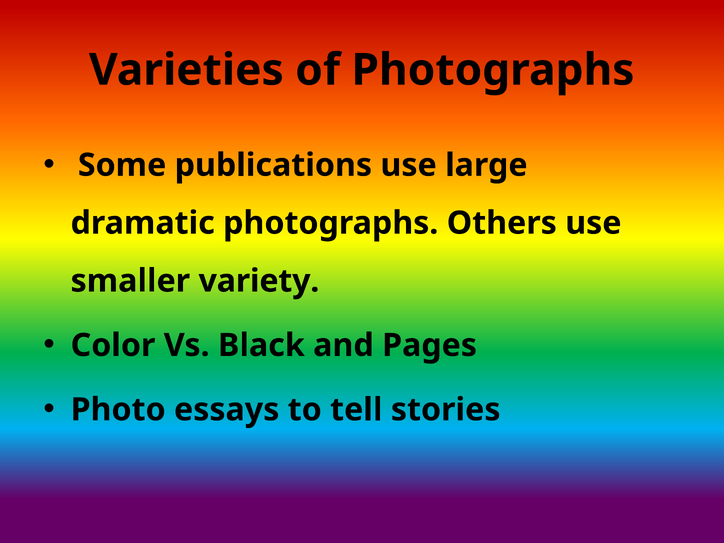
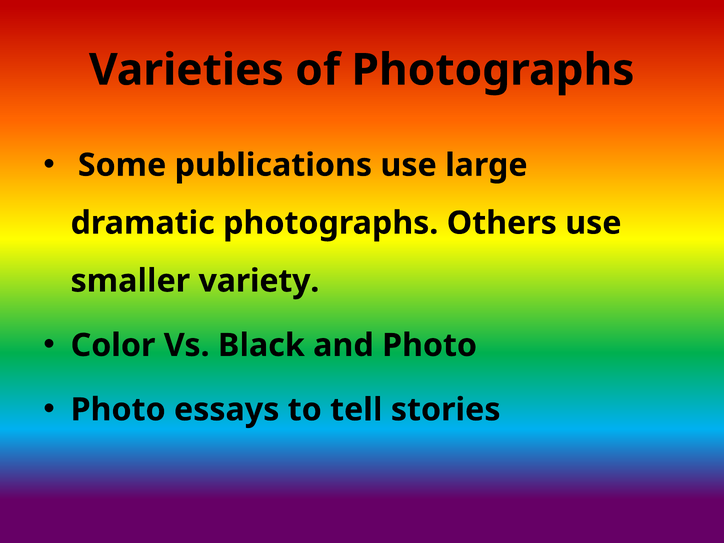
and Pages: Pages -> Photo
